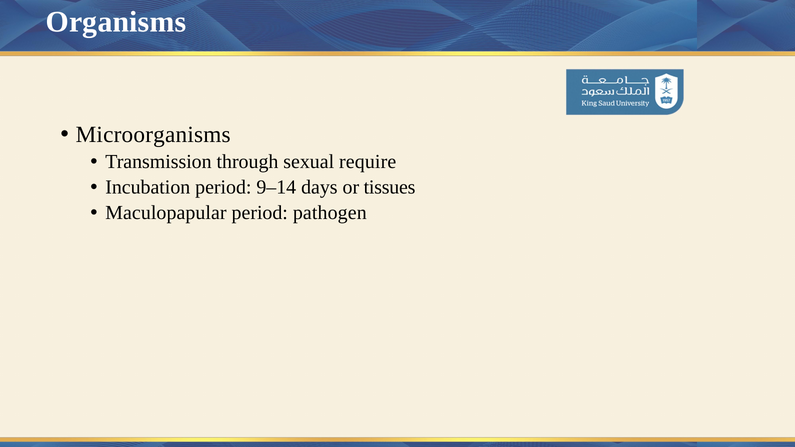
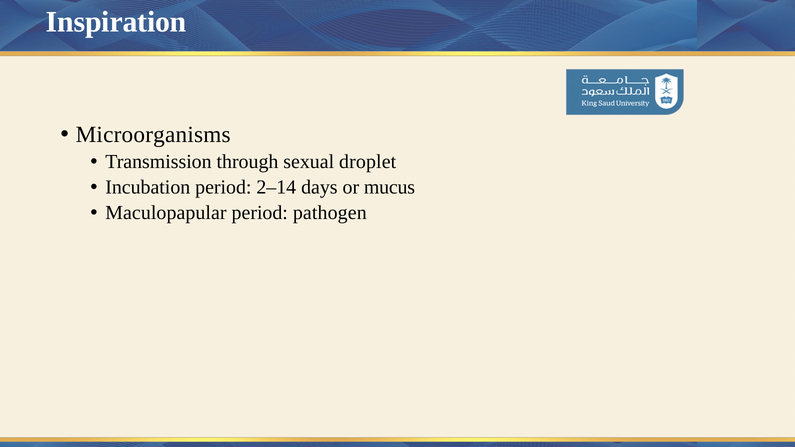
Organisms: Organisms -> Inspiration
require: require -> droplet
9–14: 9–14 -> 2–14
tissues: tissues -> mucus
